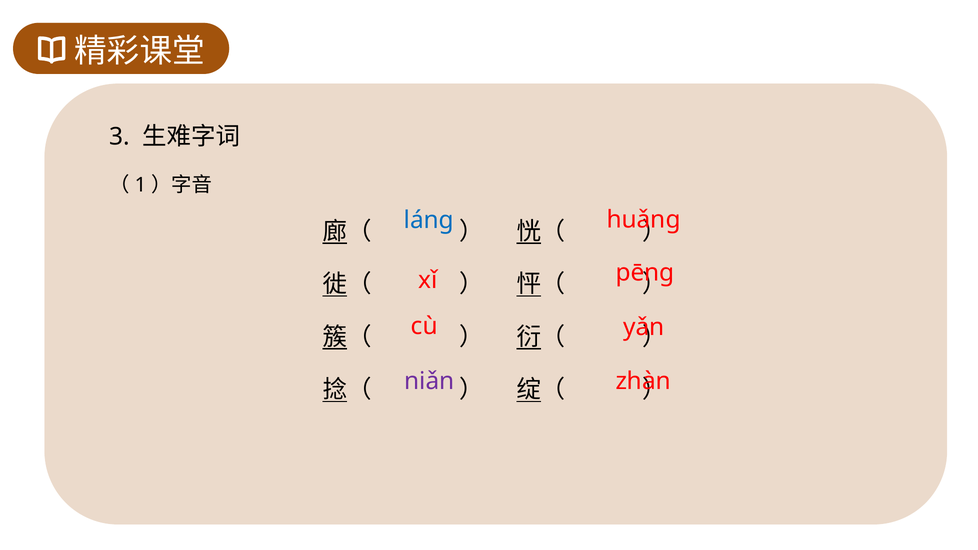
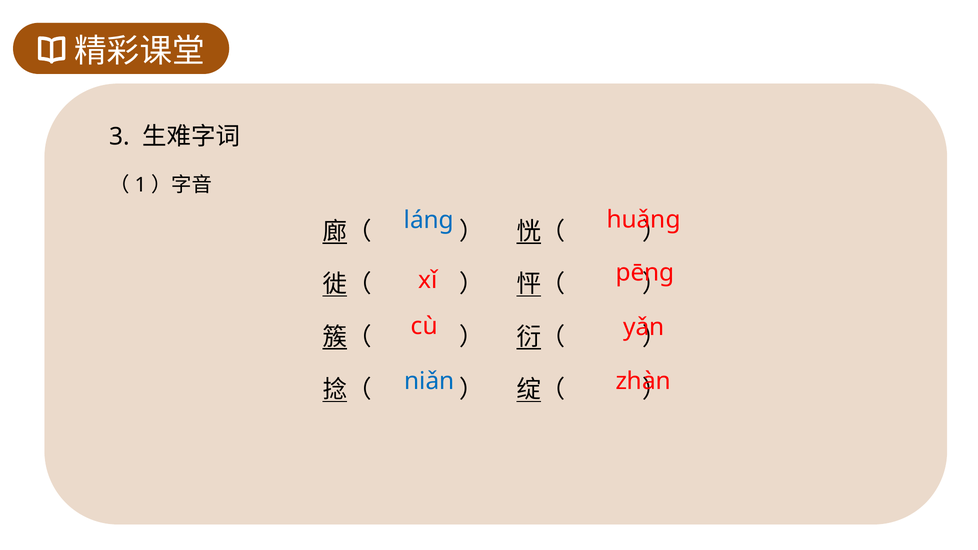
niǎn colour: purple -> blue
